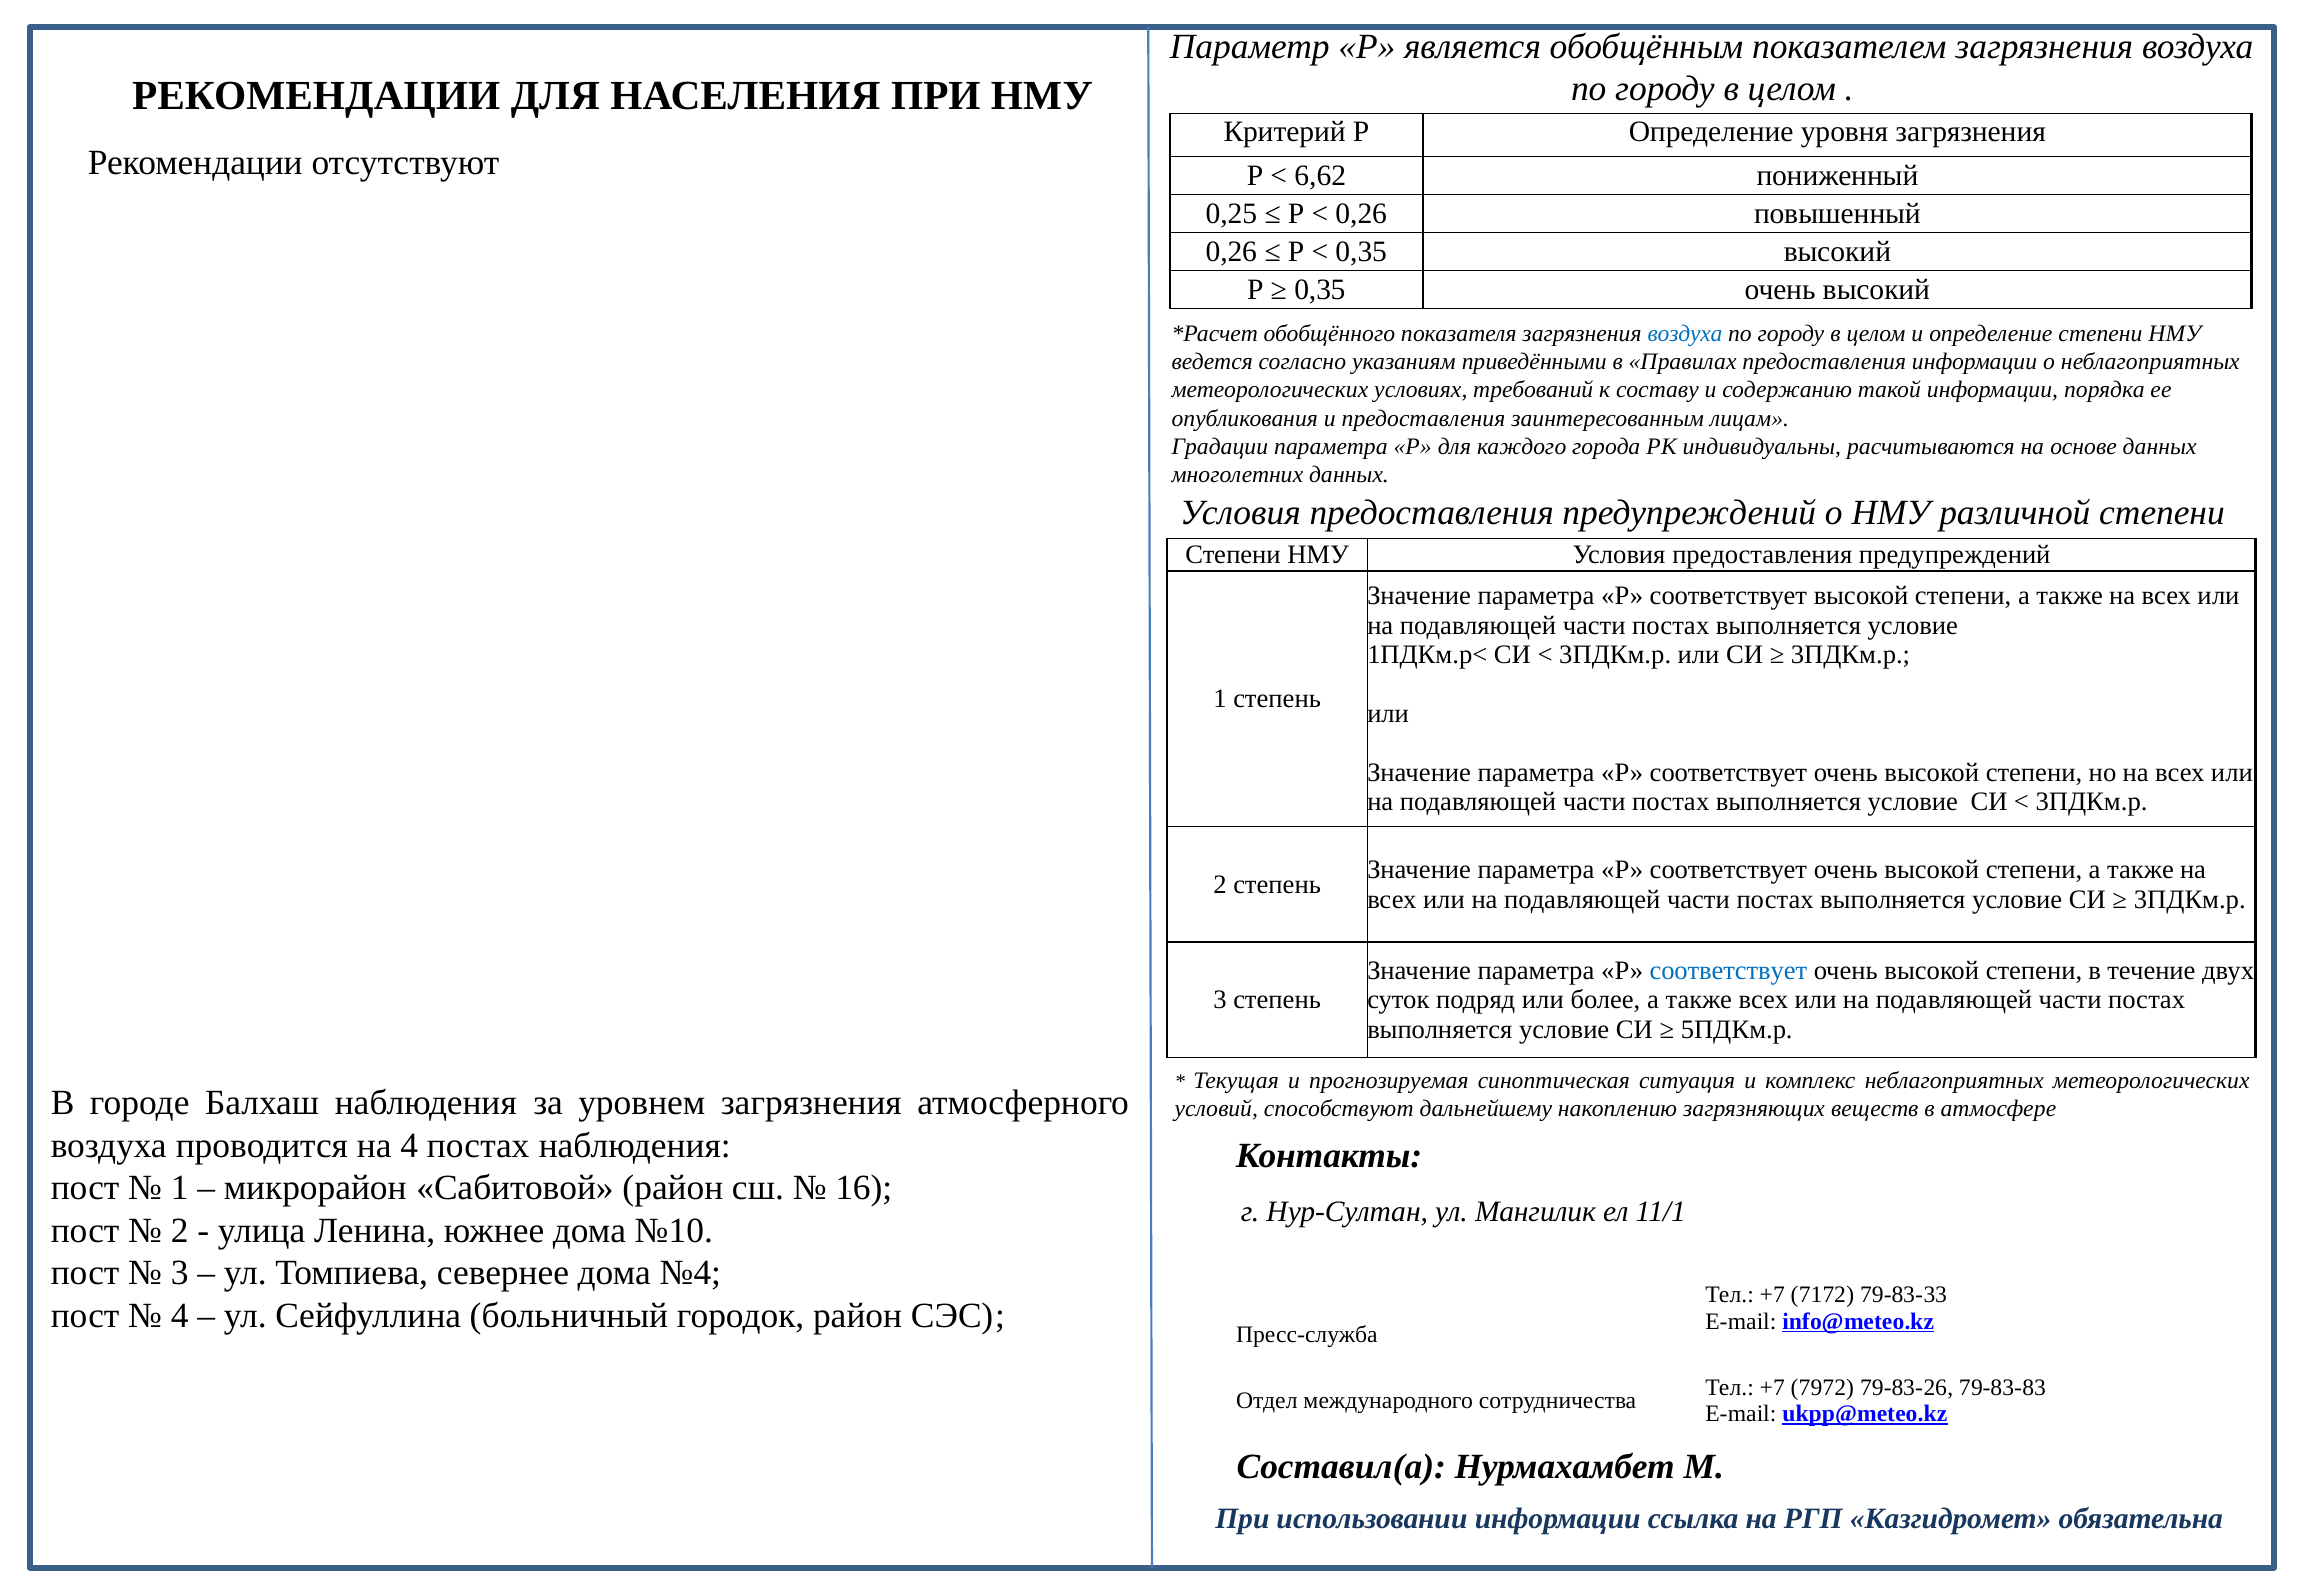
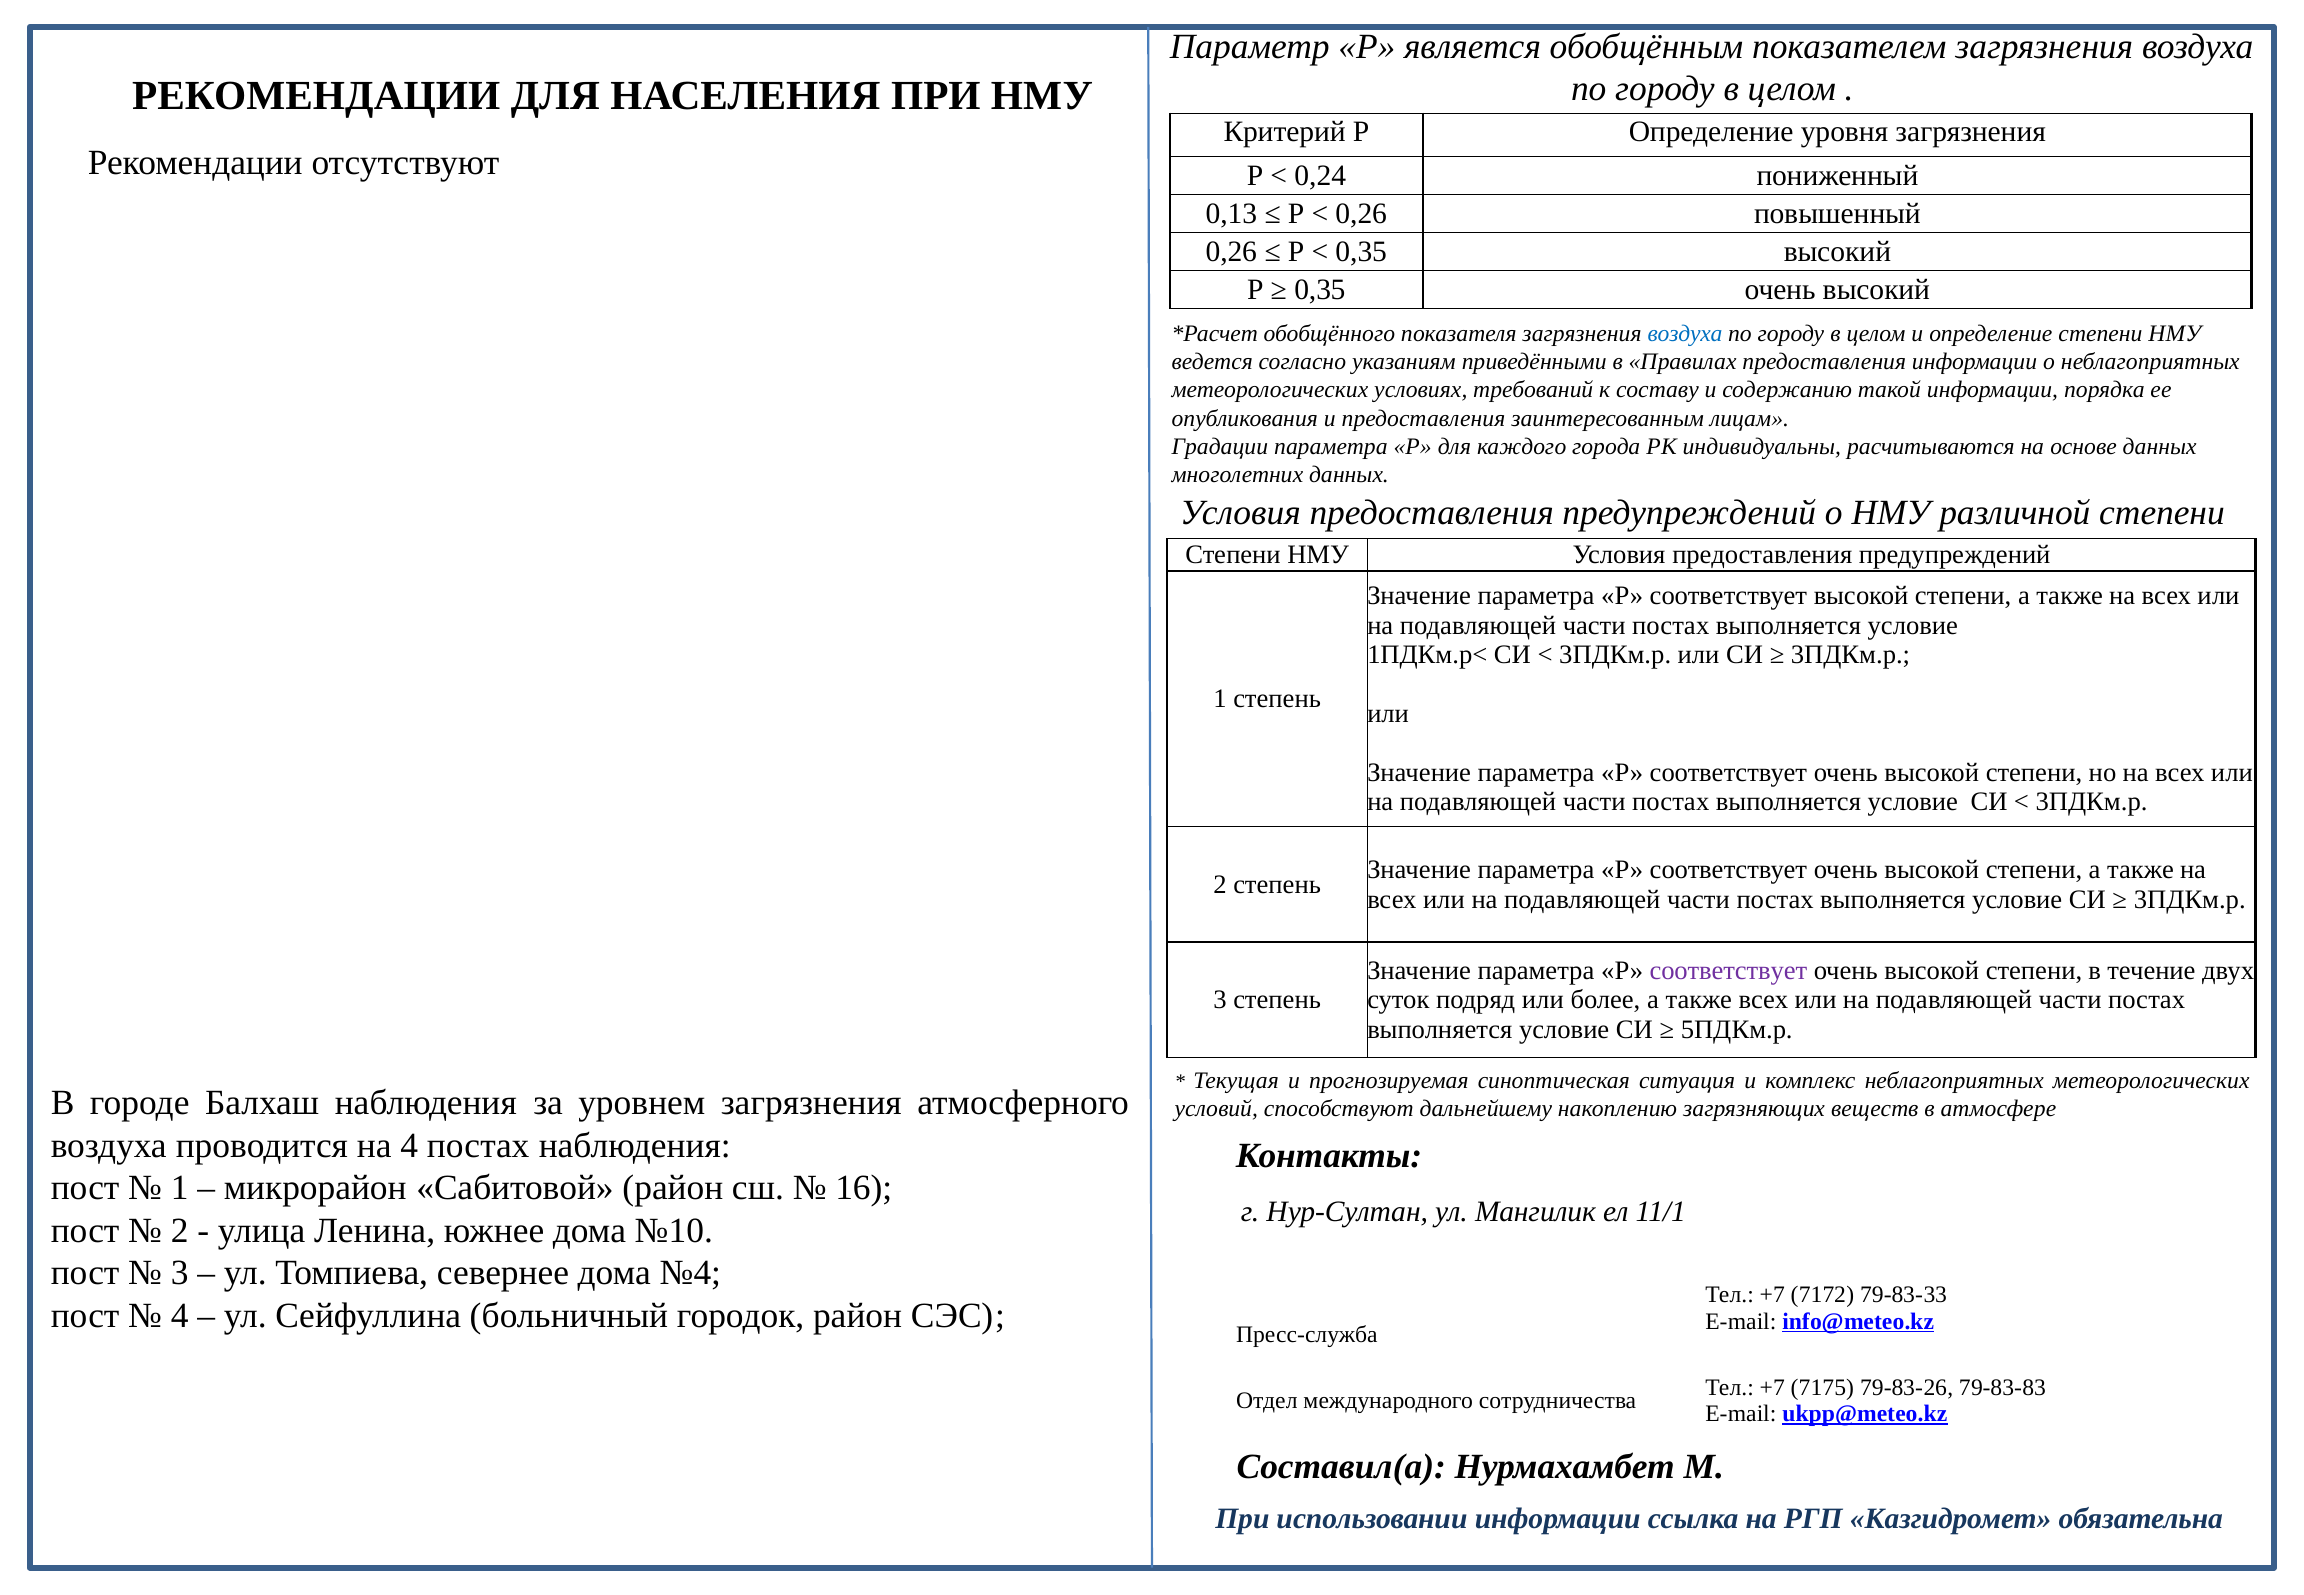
6,62: 6,62 -> 0,24
0,25: 0,25 -> 0,13
соответствует at (1728, 970) colour: blue -> purple
7972: 7972 -> 7175
